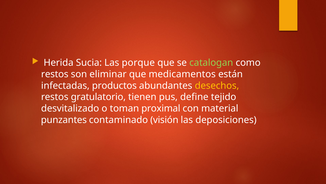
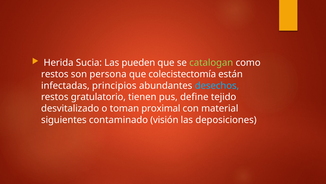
porque: porque -> pueden
eliminar: eliminar -> persona
medicamentos: medicamentos -> colecistectomía
productos: productos -> principios
desechos colour: yellow -> light blue
punzantes: punzantes -> siguientes
